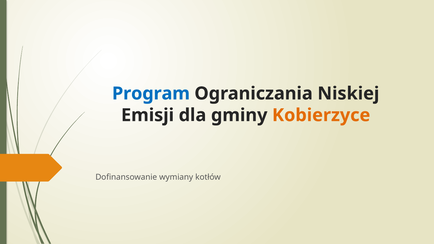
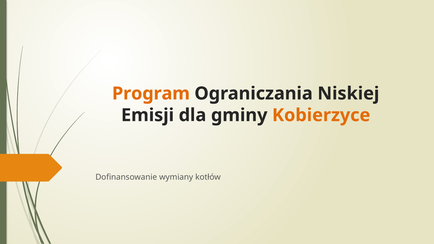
Program colour: blue -> orange
